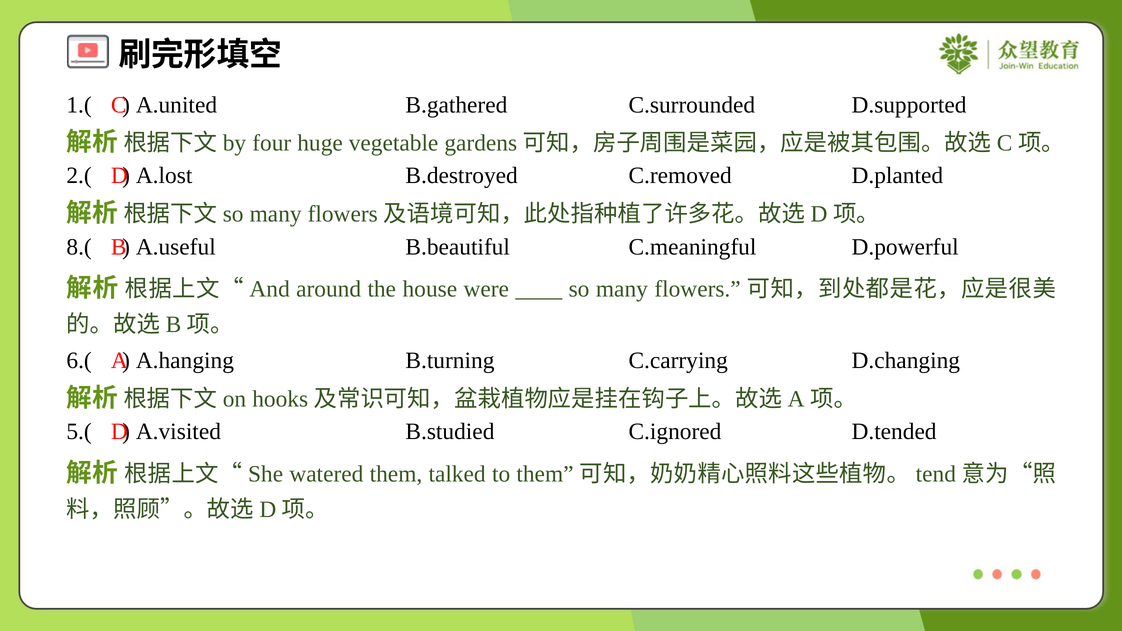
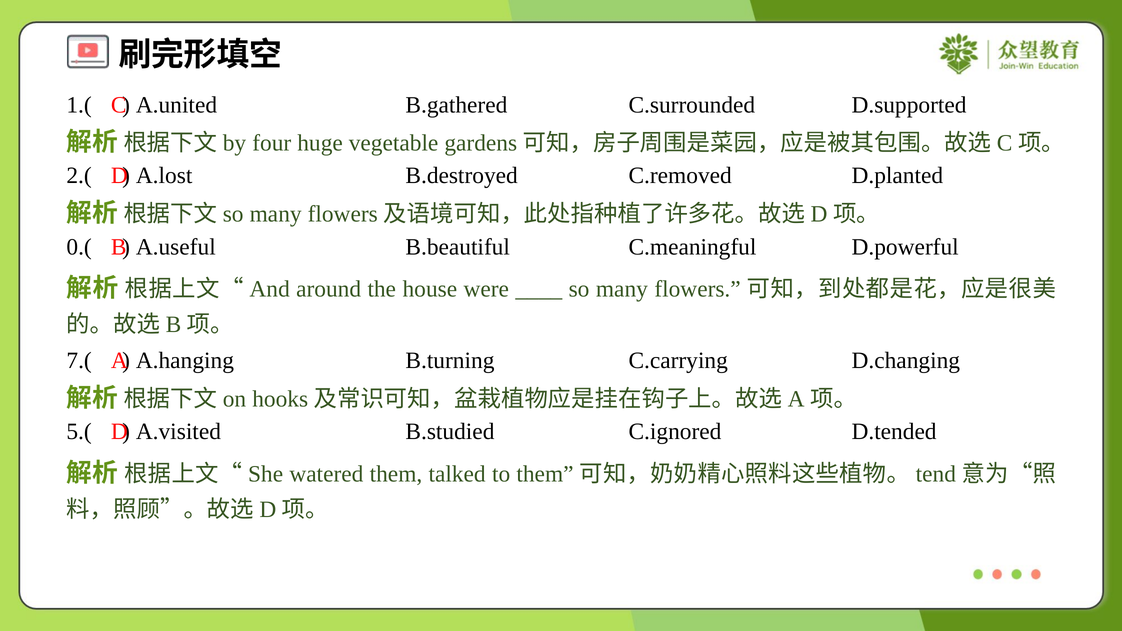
8.(: 8.( -> 0.(
6.(: 6.( -> 7.(
